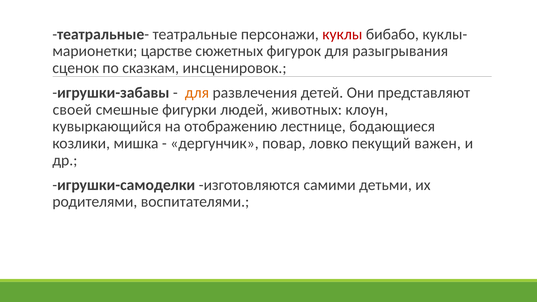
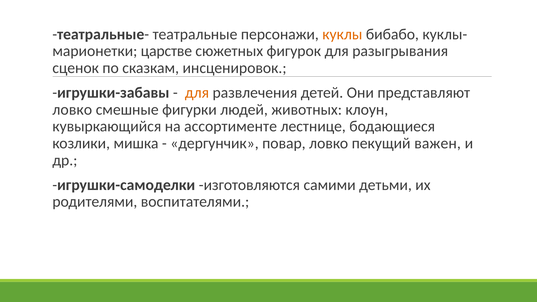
куклы colour: red -> orange
своей at (72, 110): своей -> ловко
отображению: отображению -> ассортименте
